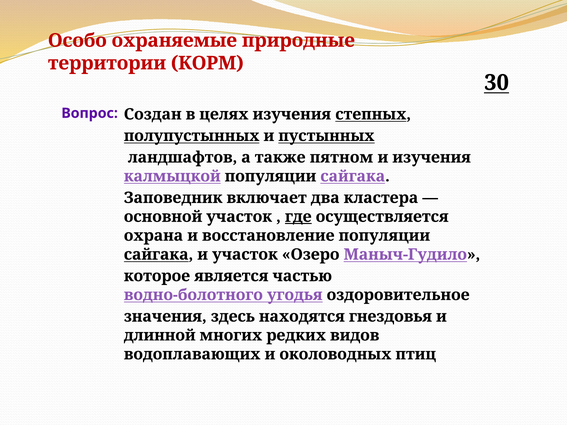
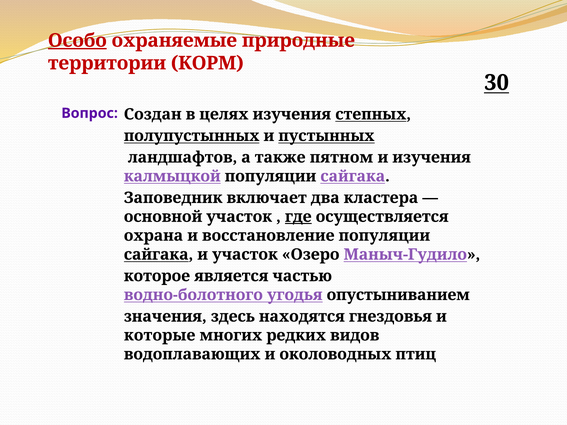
Особо underline: none -> present
оздоровительное: оздоровительное -> опустыниванием
длинной: длинной -> которые
